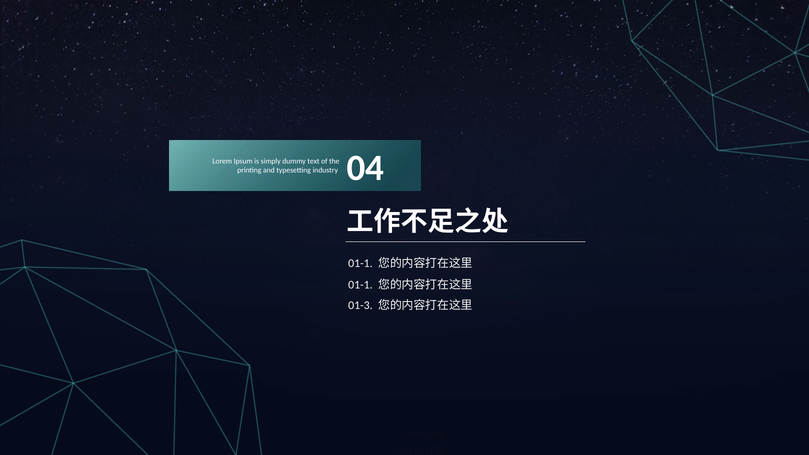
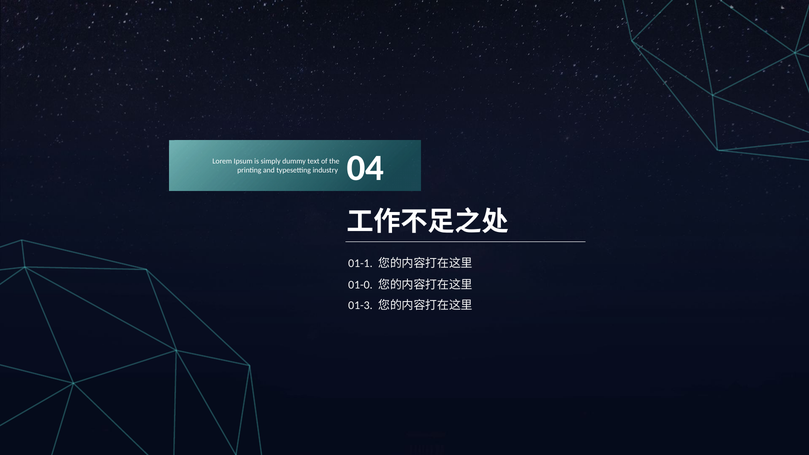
01-1 at (360, 285): 01-1 -> 01-0
